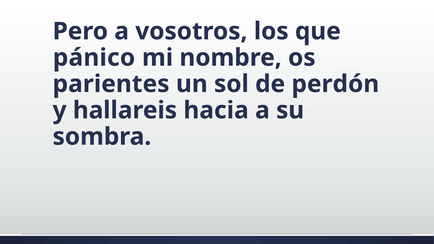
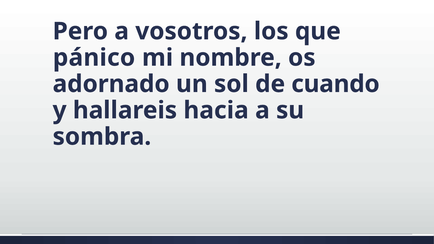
parientes: parientes -> adornado
perdón: perdón -> cuando
